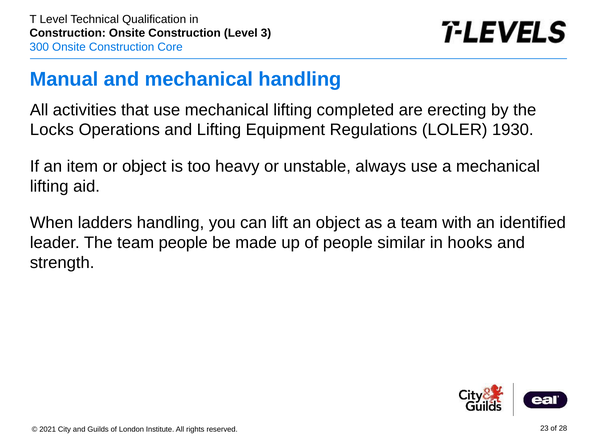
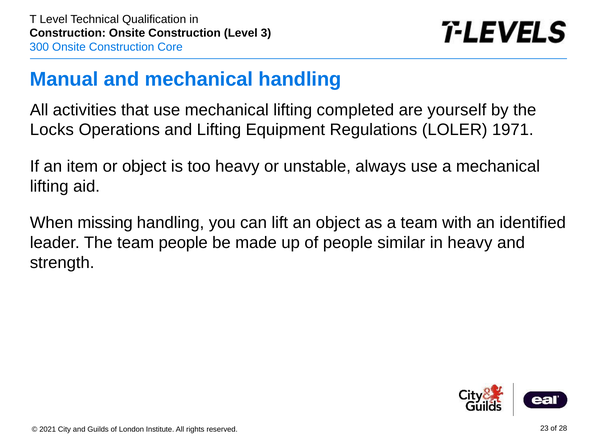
erecting: erecting -> yourself
1930: 1930 -> 1971
ladders: ladders -> missing
in hooks: hooks -> heavy
